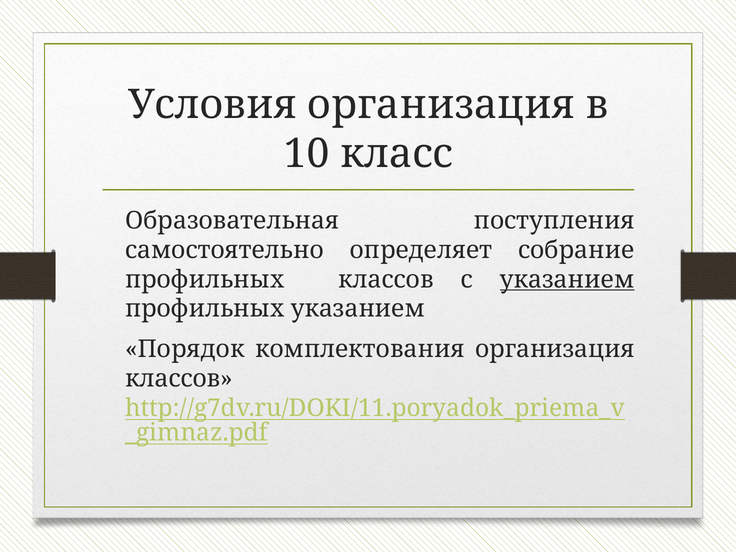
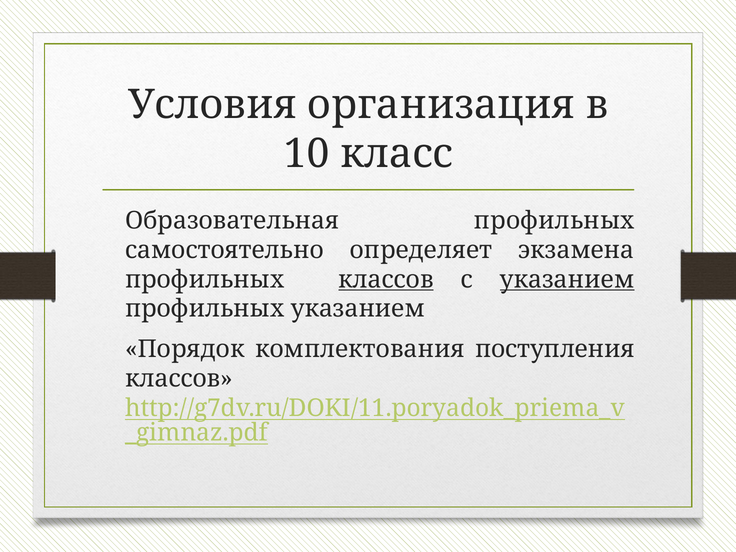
Образовательная поступления: поступления -> профильных
собрание: собрание -> экзамена
классов at (386, 279) underline: none -> present
комплектования организация: организация -> поступления
